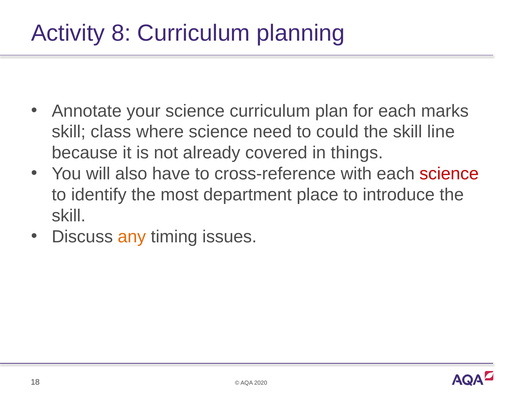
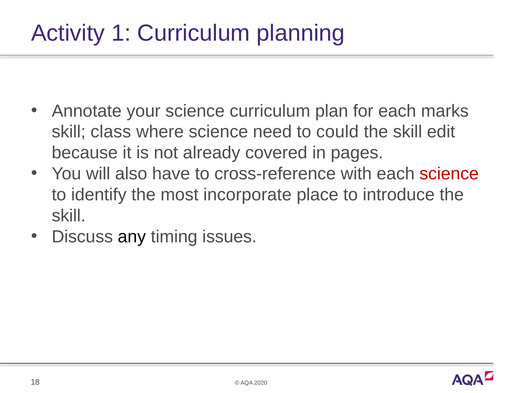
8: 8 -> 1
line: line -> edit
things: things -> pages
department: department -> incorporate
any colour: orange -> black
